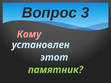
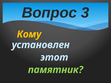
Кому colour: pink -> yellow
